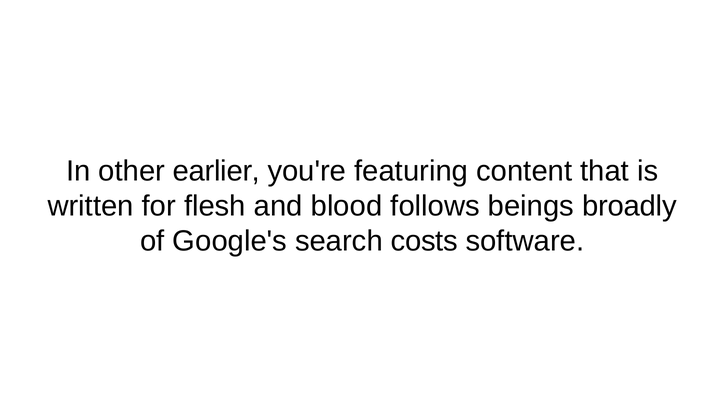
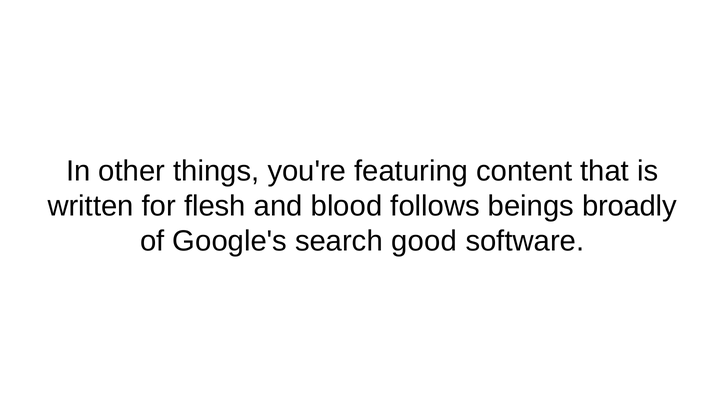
earlier: earlier -> things
costs: costs -> good
